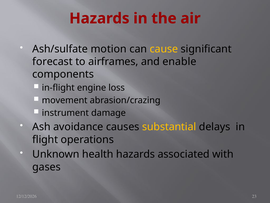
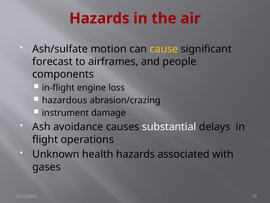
enable: enable -> people
movement: movement -> hazardous
substantial colour: yellow -> white
